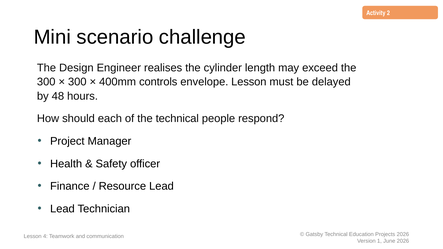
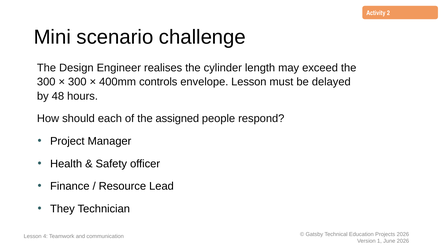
the technical: technical -> assigned
Lead at (62, 209): Lead -> They
